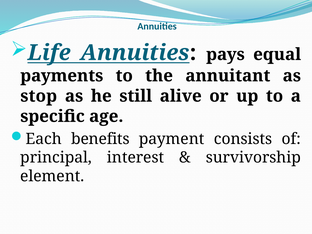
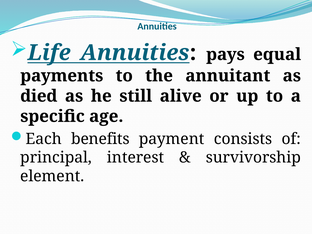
stop: stop -> died
